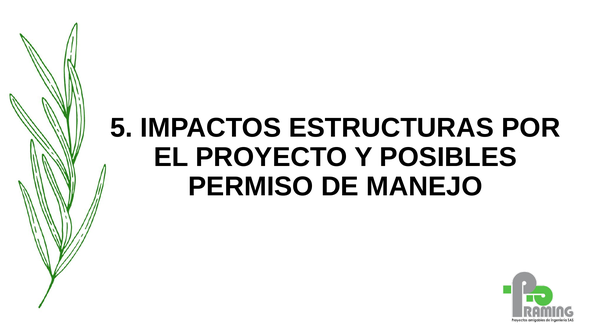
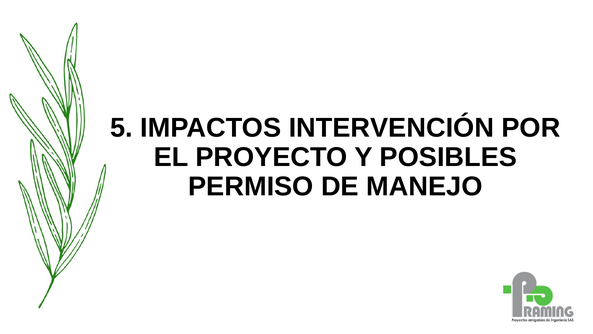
ESTRUCTURAS: ESTRUCTURAS -> INTERVENCIÓN
